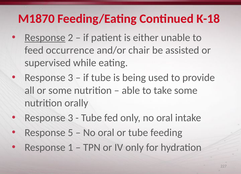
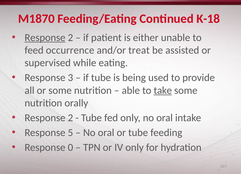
chair: chair -> treat
take underline: none -> present
3 at (70, 118): 3 -> 2
1: 1 -> 0
